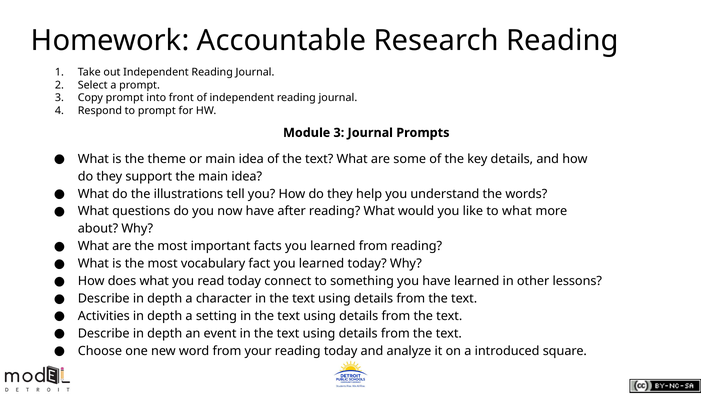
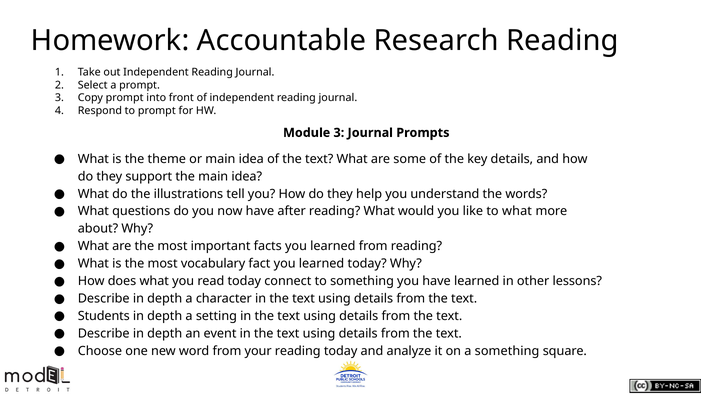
Activities: Activities -> Students
a introduced: introduced -> something
